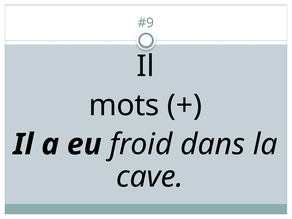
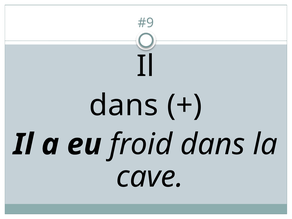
mots at (124, 105): mots -> dans
